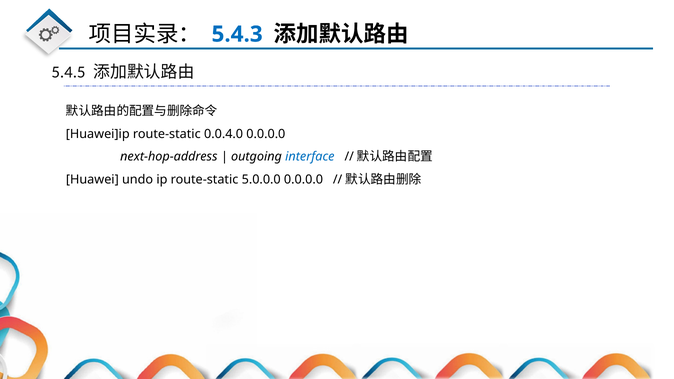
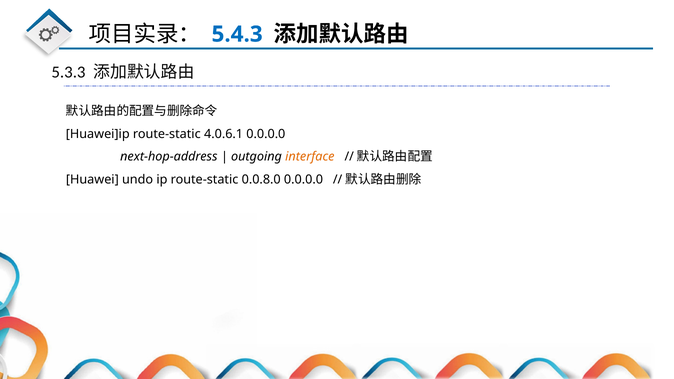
5.4.5: 5.4.5 -> 5.3.3
0.0.4.0: 0.0.4.0 -> 4.0.6.1
interface colour: blue -> orange
5.0.0.0: 5.0.0.0 -> 0.0.8.0
